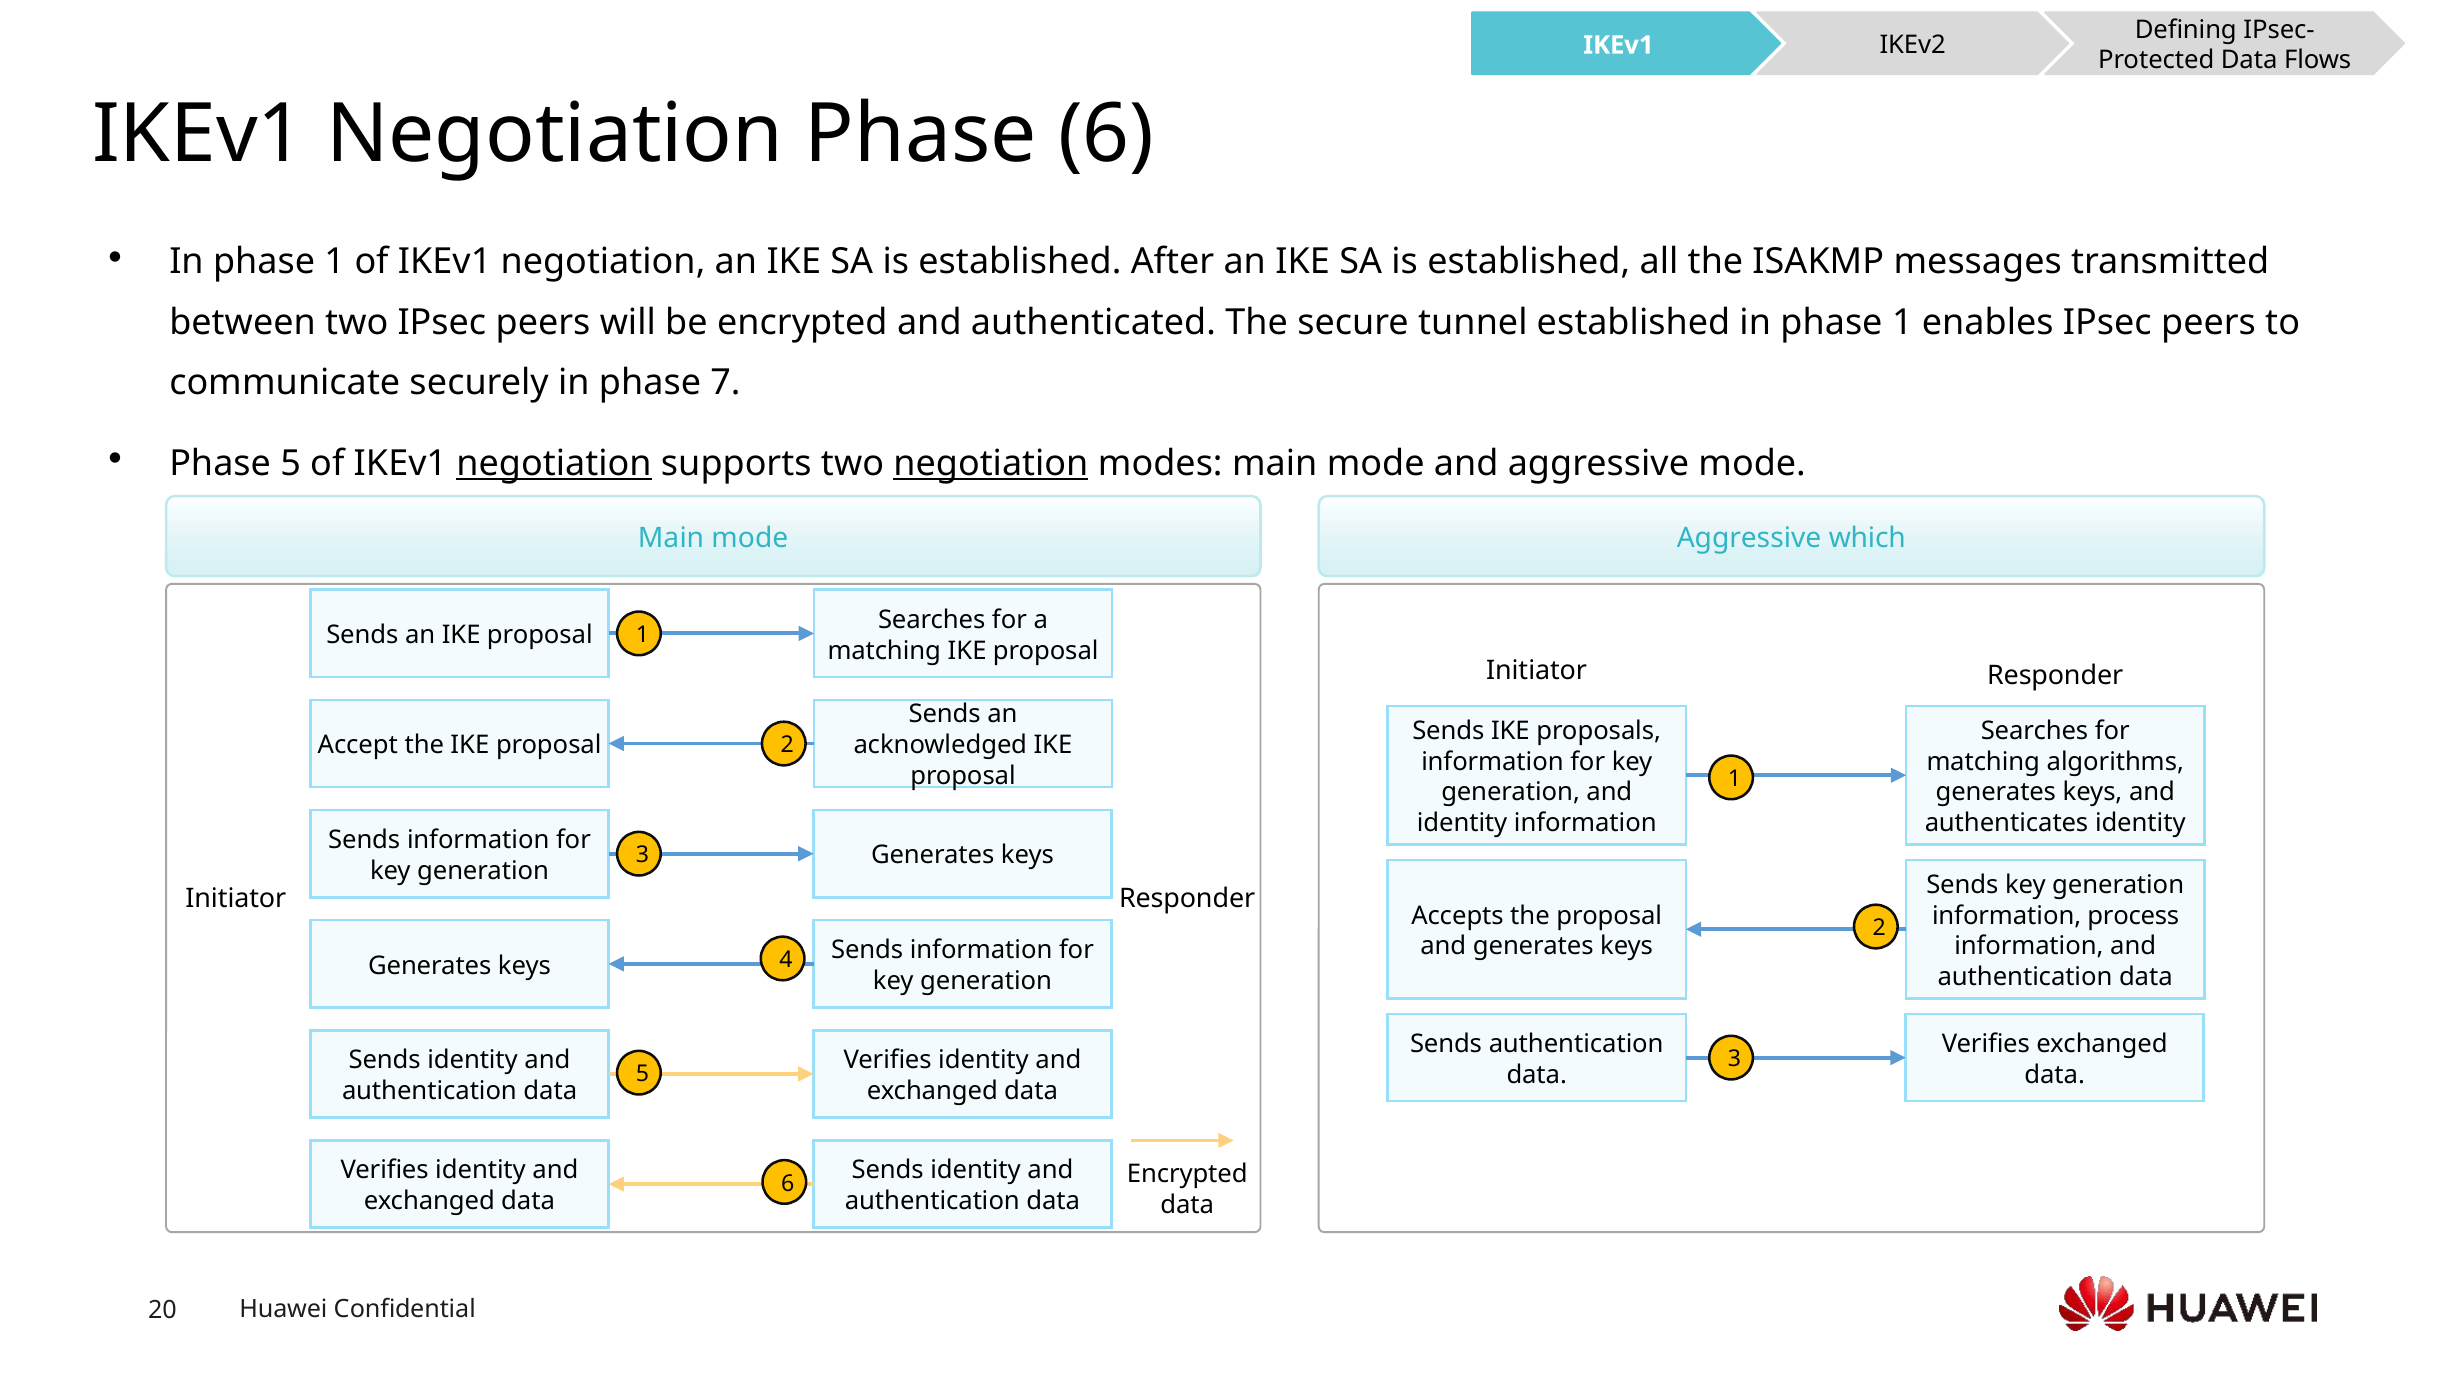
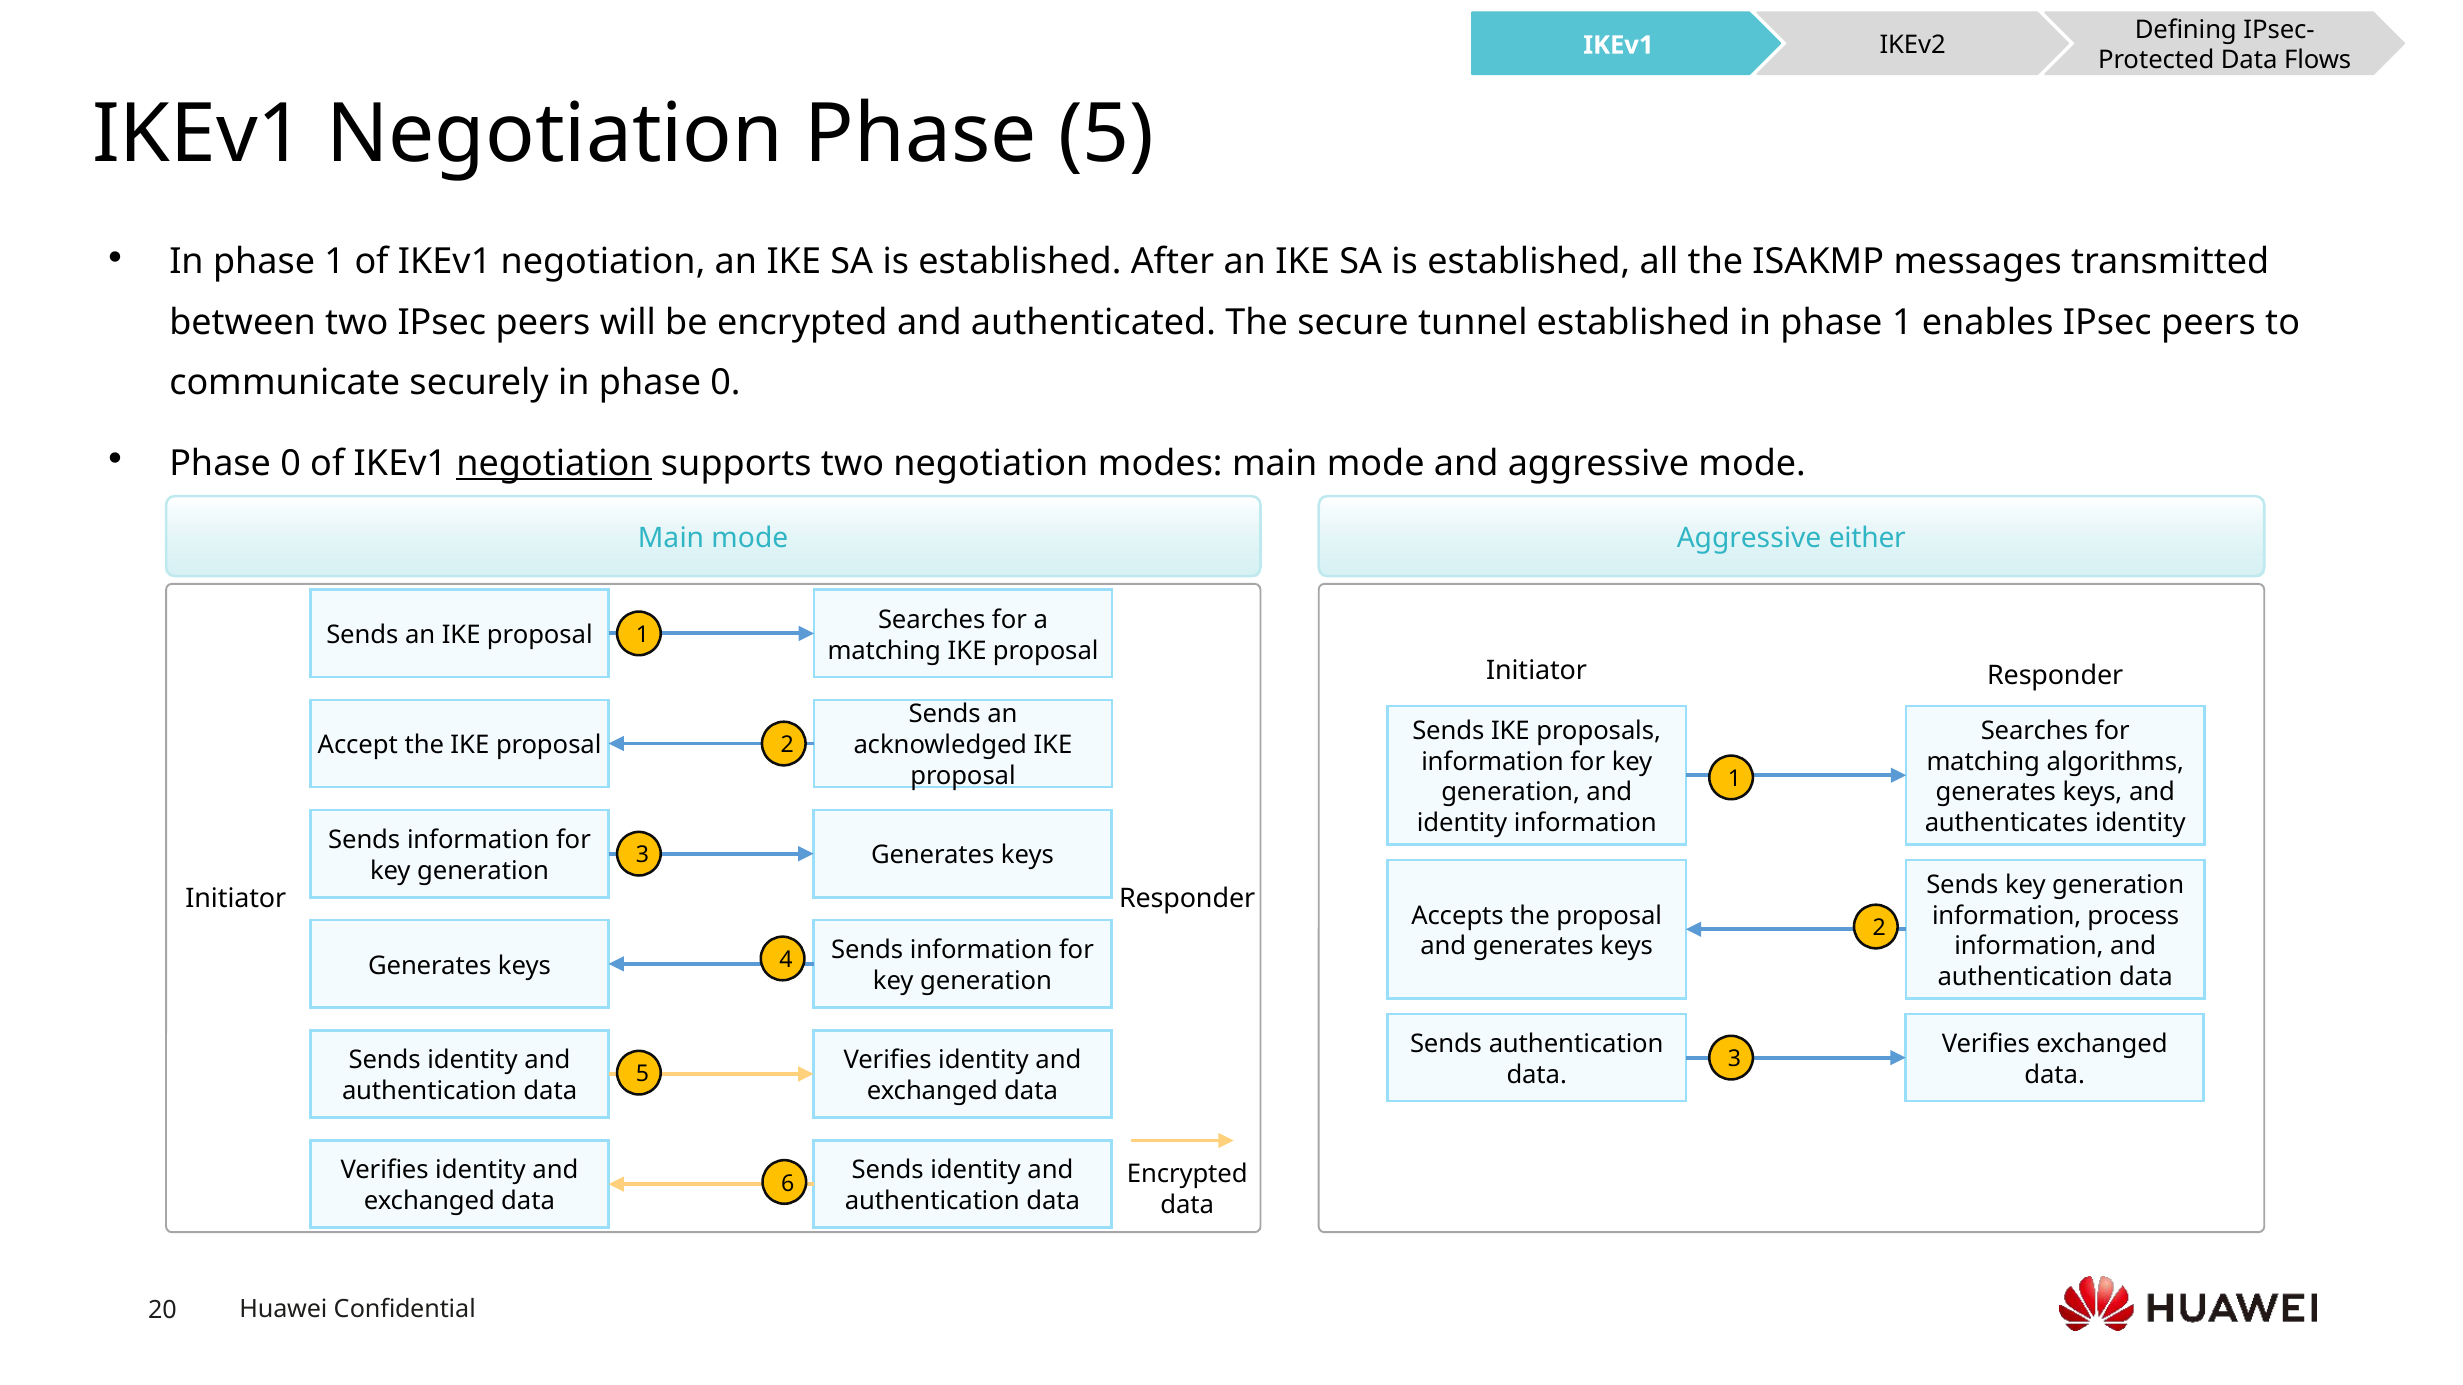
Phase 6: 6 -> 5
in phase 7: 7 -> 0
5 at (291, 463): 5 -> 0
negotiation at (991, 463) underline: present -> none
which: which -> either
